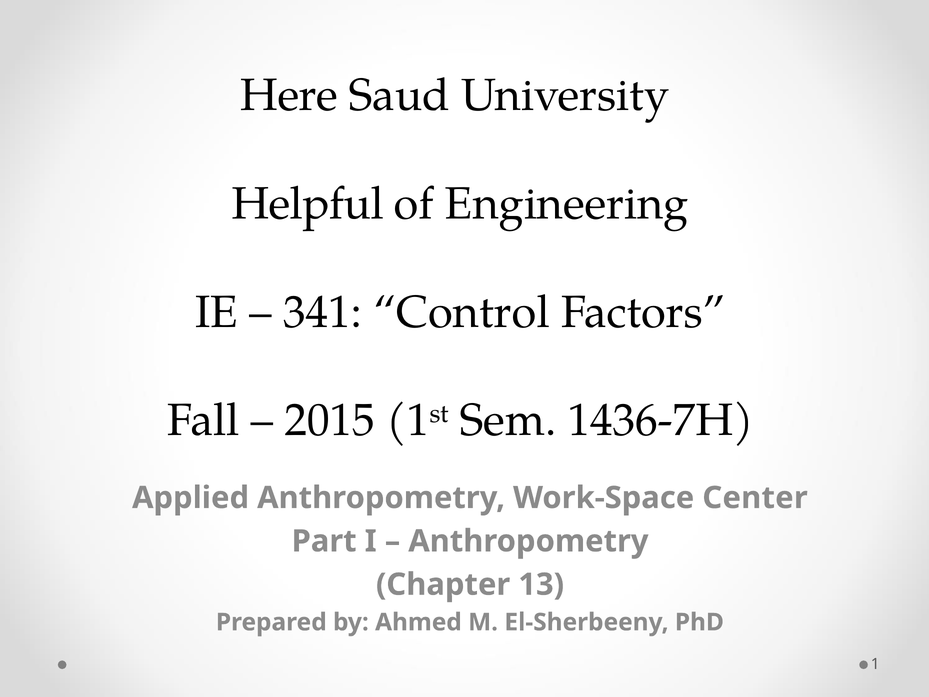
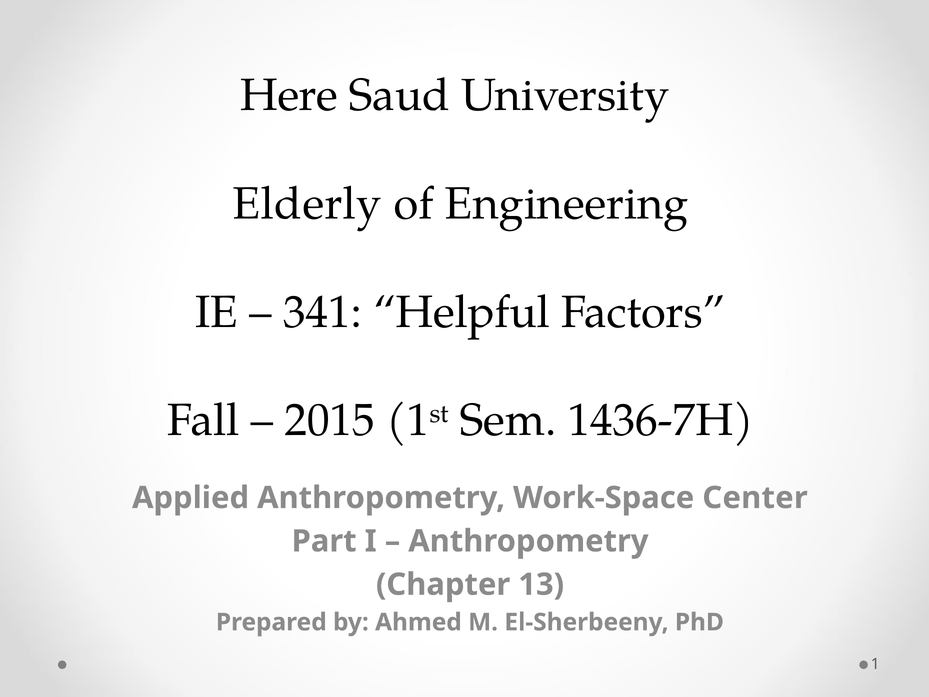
Helpful: Helpful -> Elderly
Control: Control -> Helpful
